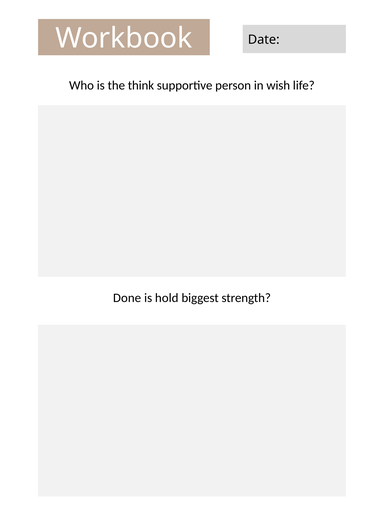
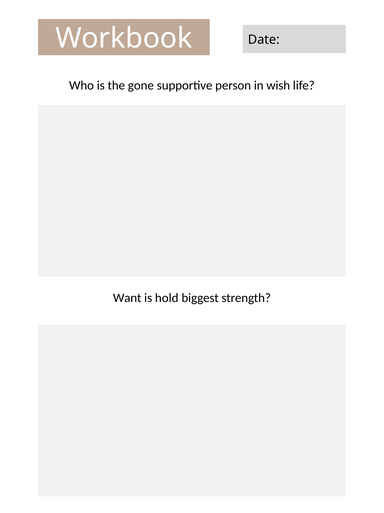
think: think -> gone
Done: Done -> Want
